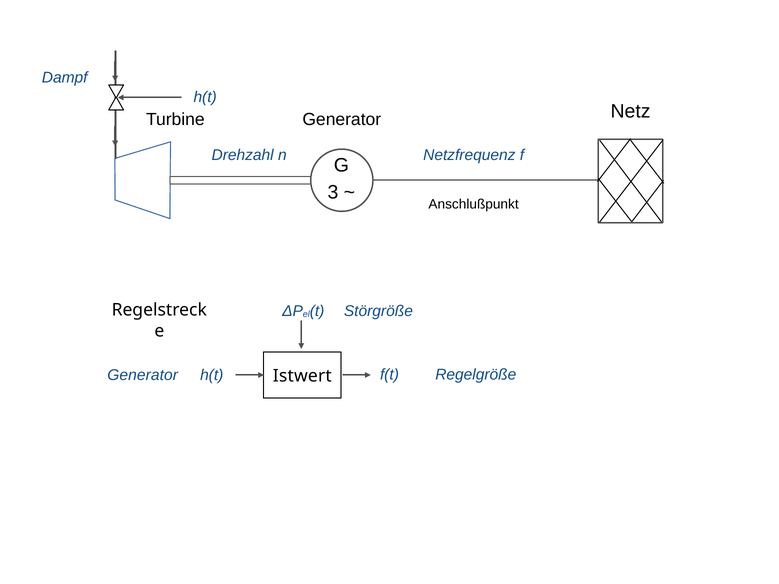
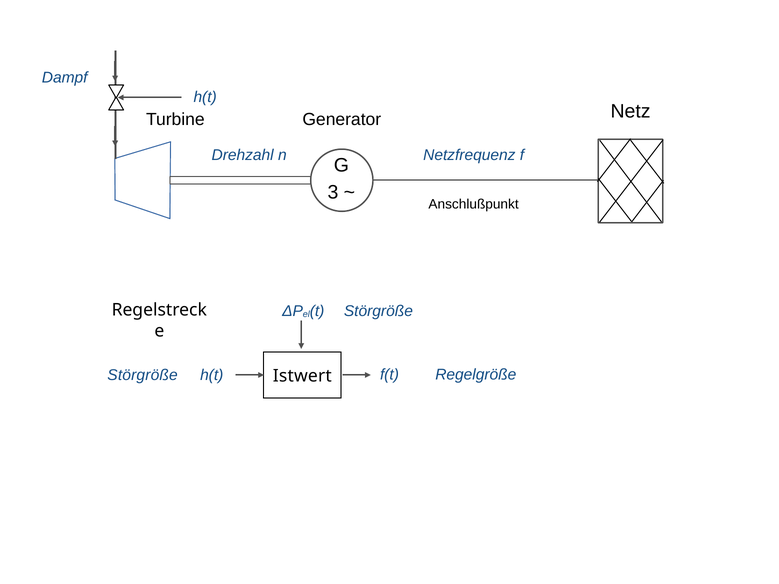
Generator at (143, 375): Generator -> Störgröße
